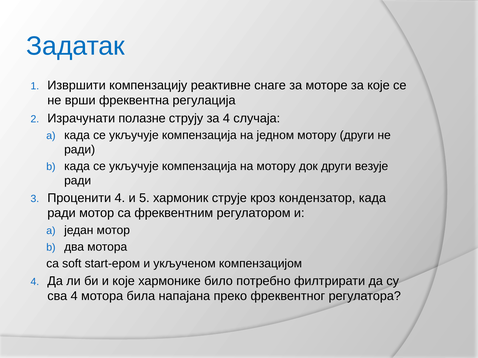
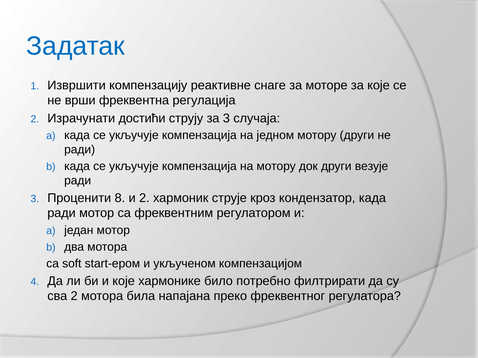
полазне: полазне -> достићи
за 4: 4 -> 3
Проценити 4: 4 -> 8
и 5: 5 -> 2
сва 4: 4 -> 2
